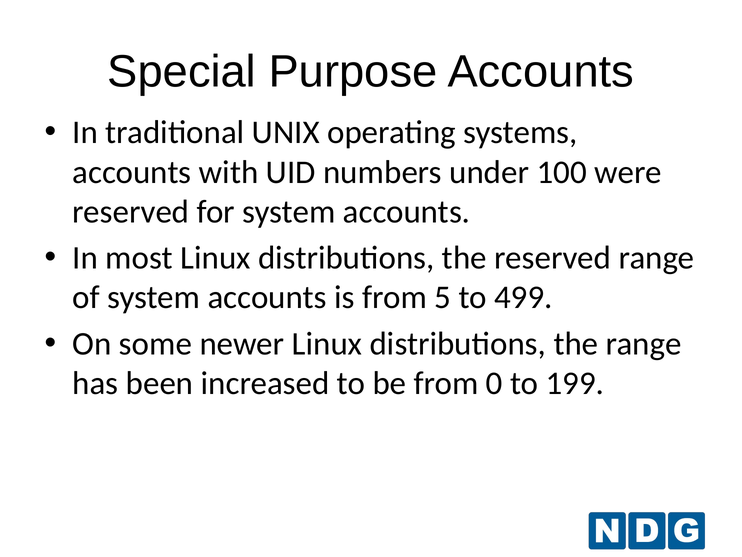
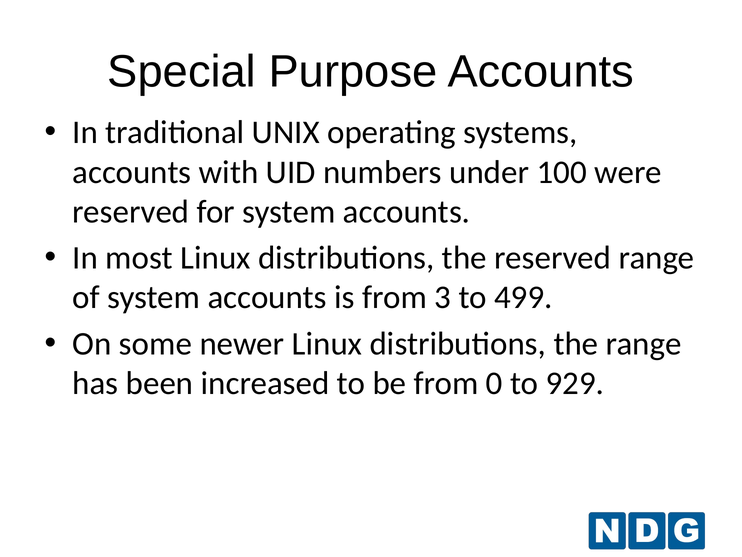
5: 5 -> 3
199: 199 -> 929
